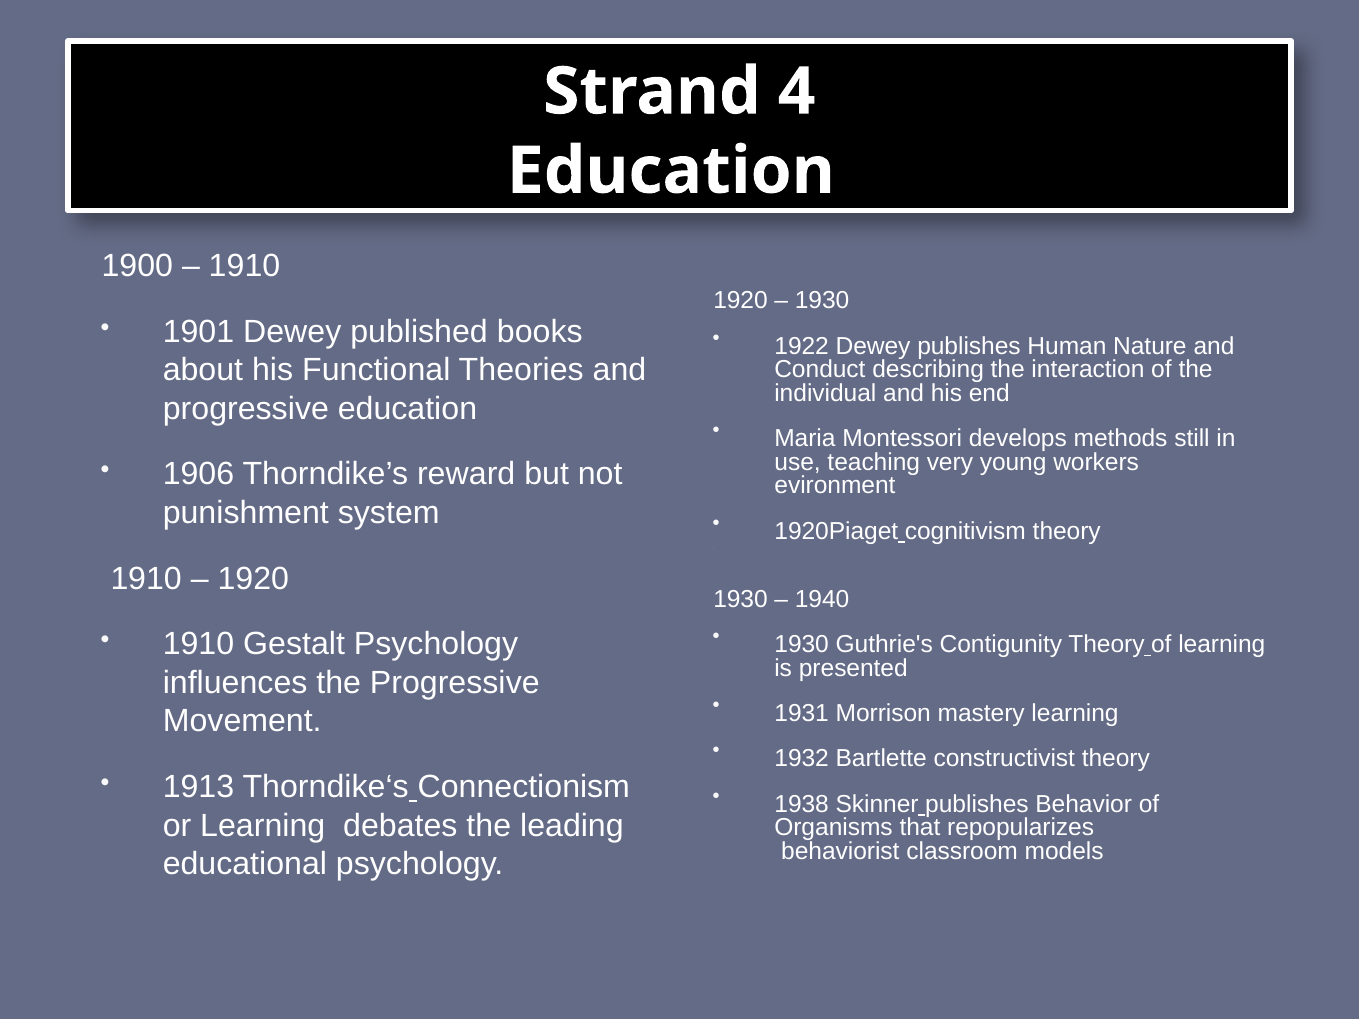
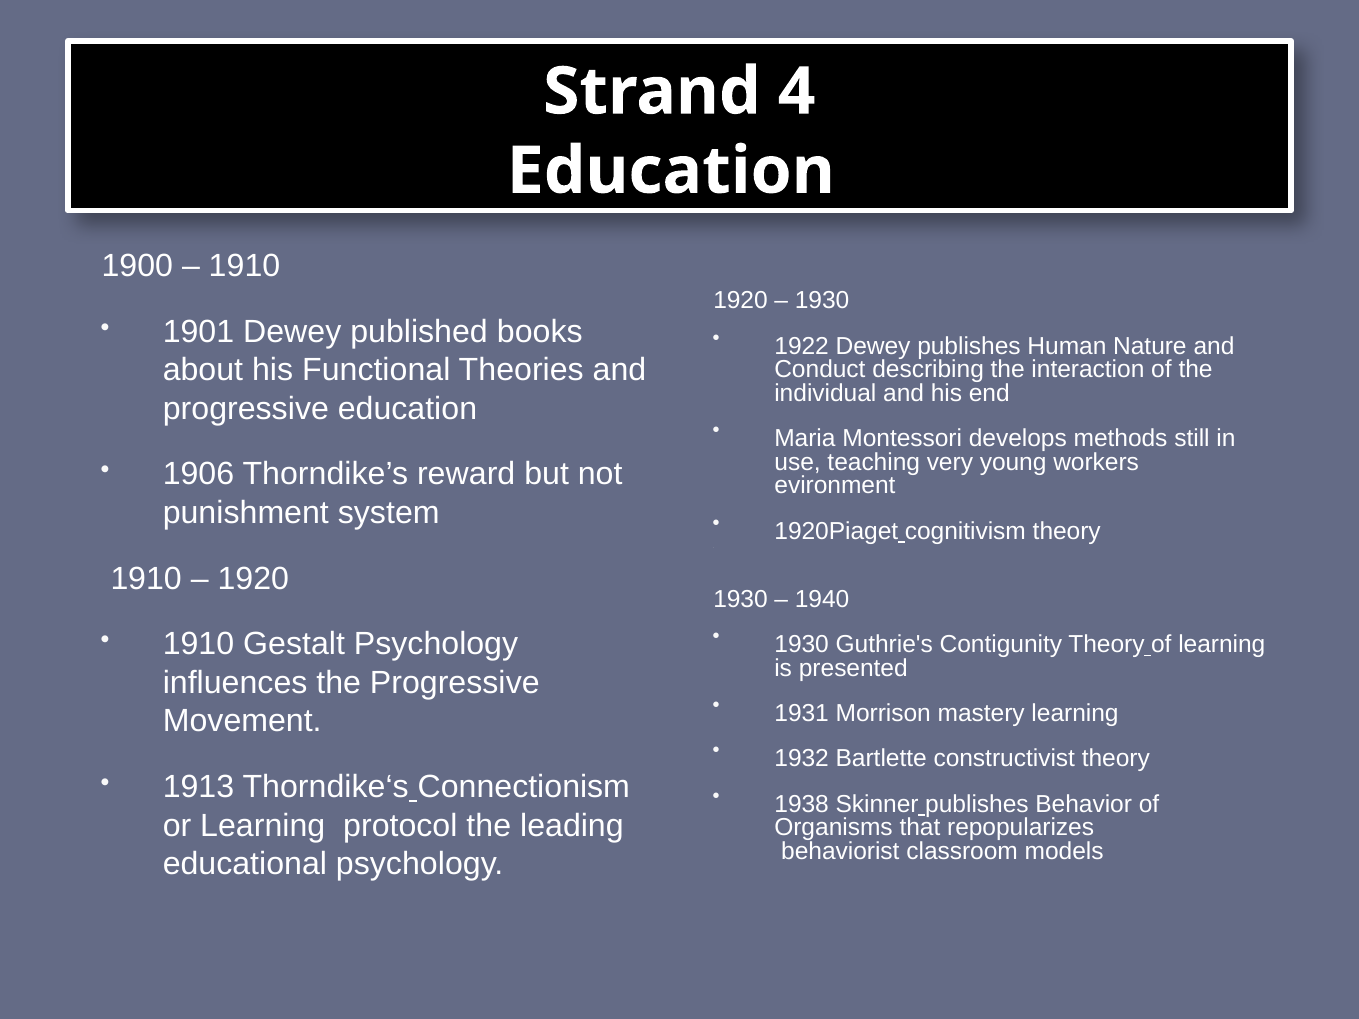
debates: debates -> protocol
